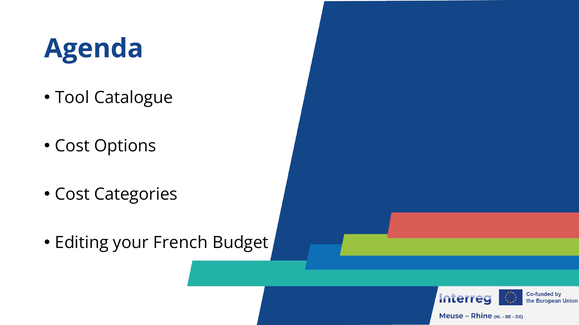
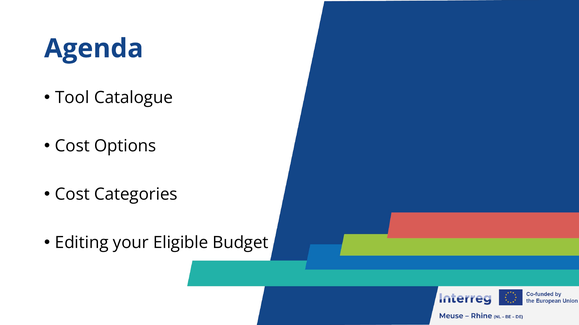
French: French -> Eligible
